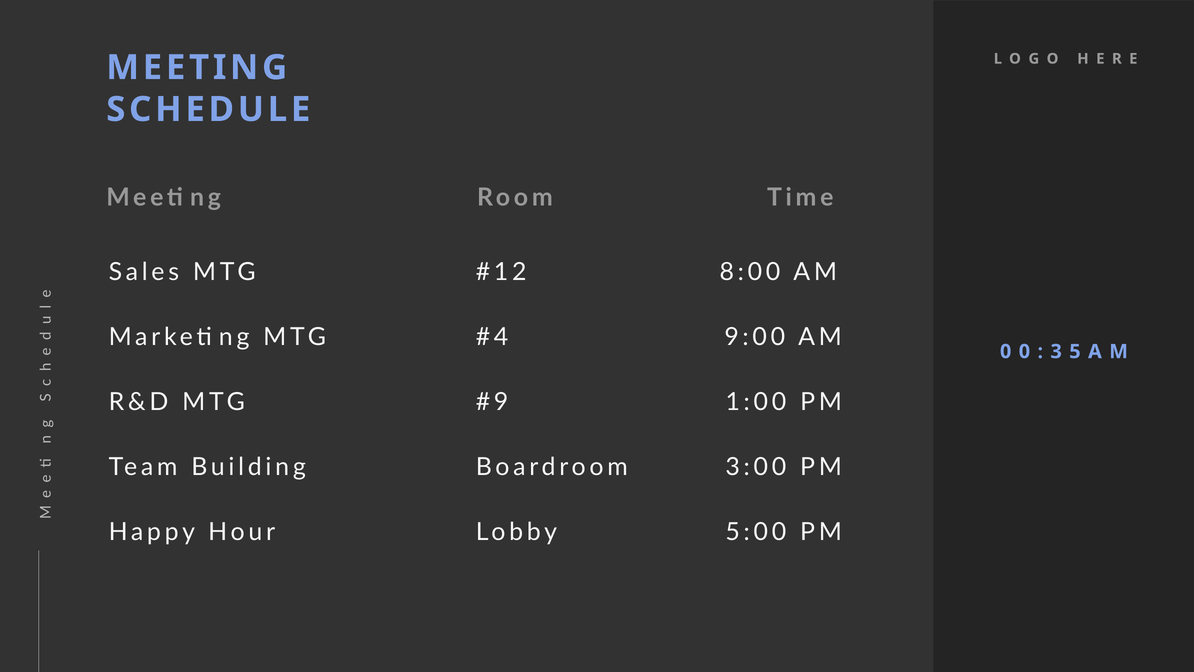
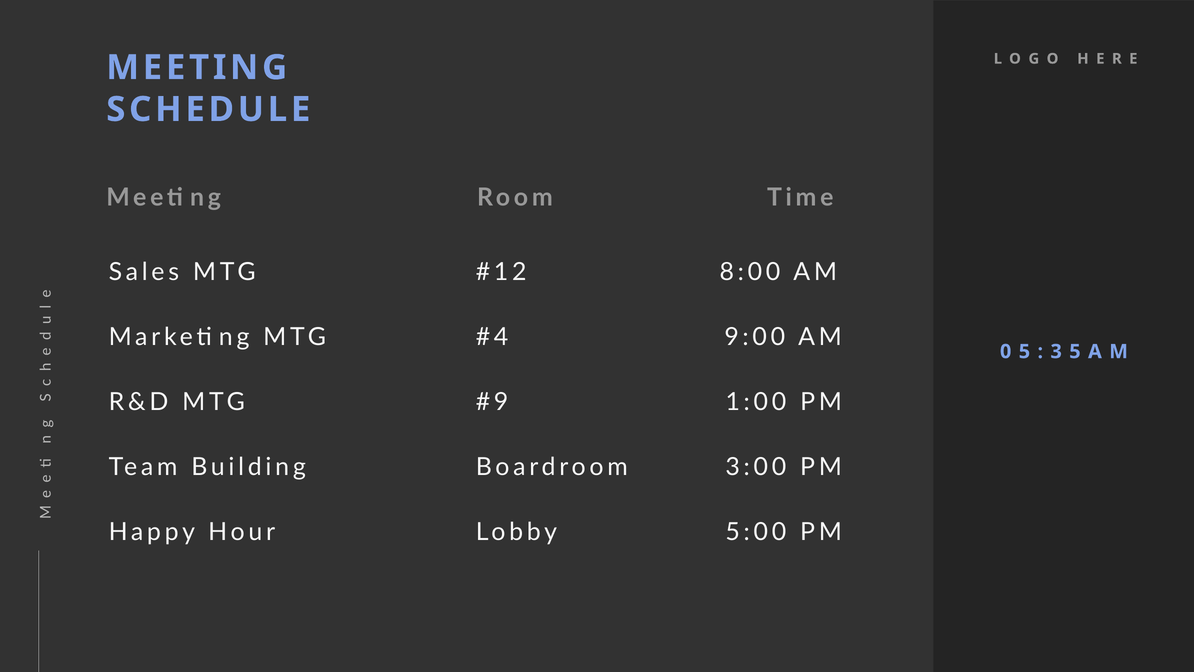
0 at (1024, 351): 0 -> 5
